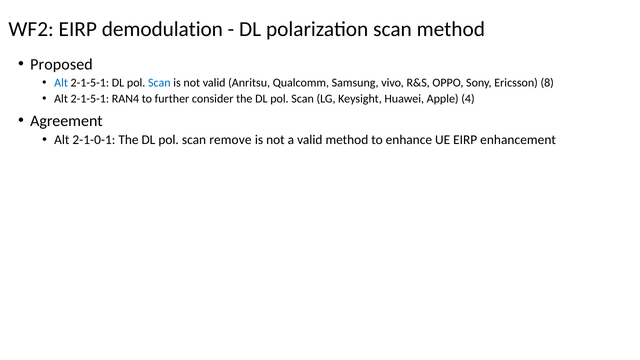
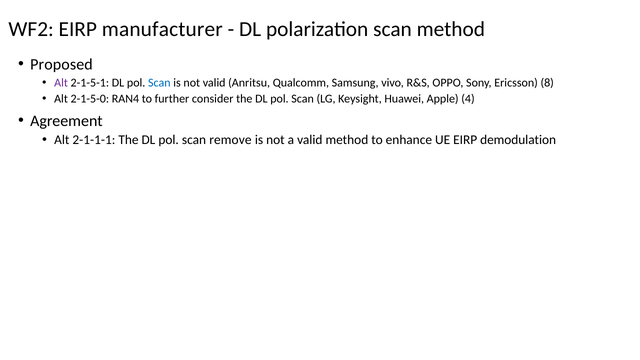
demodulation: demodulation -> manufacturer
Alt at (61, 83) colour: blue -> purple
2-1-5-1 at (90, 99): 2-1-5-1 -> 2-1-5-0
2-1-0-1: 2-1-0-1 -> 2-1-1-1
enhancement: enhancement -> demodulation
